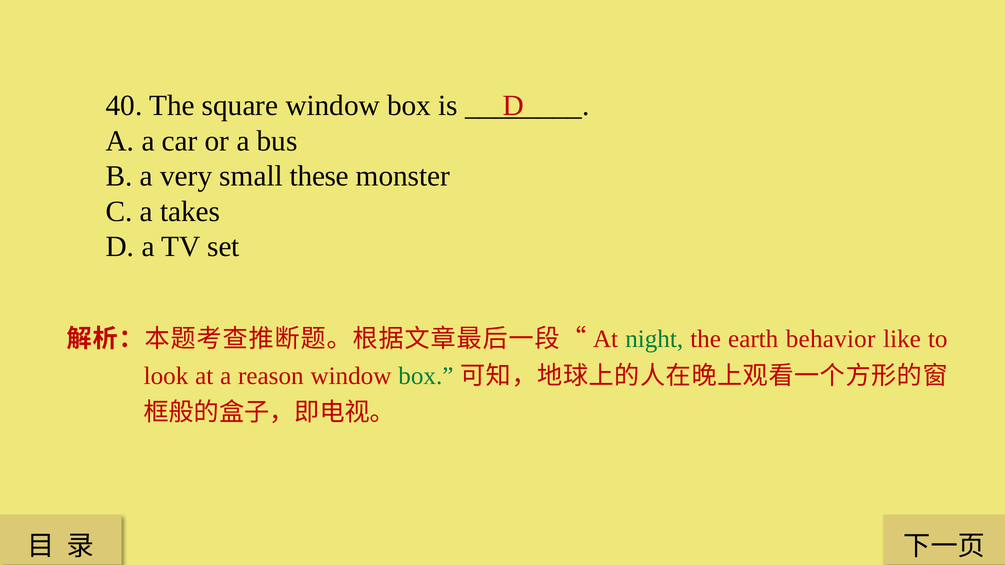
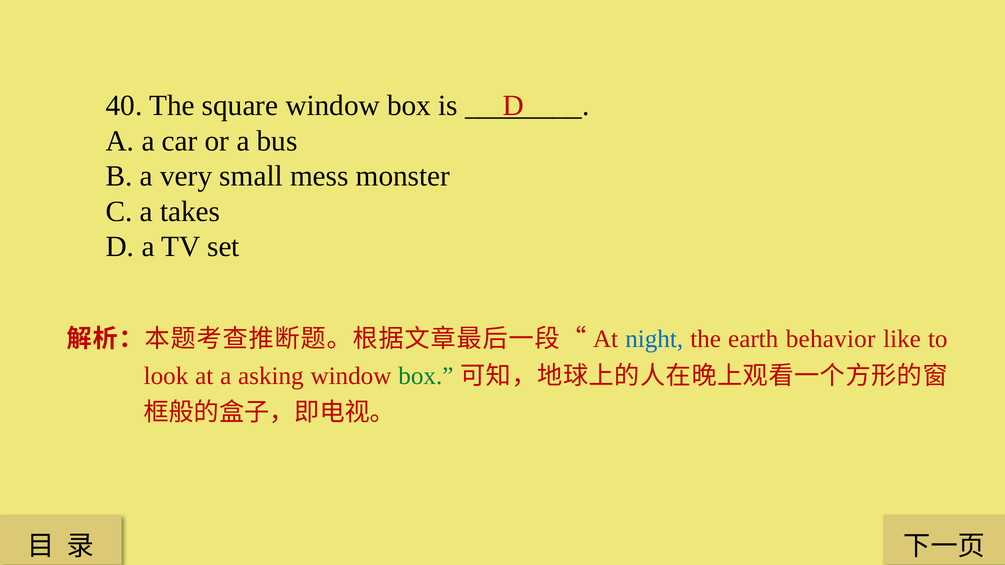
these: these -> mess
night colour: green -> blue
reason: reason -> asking
